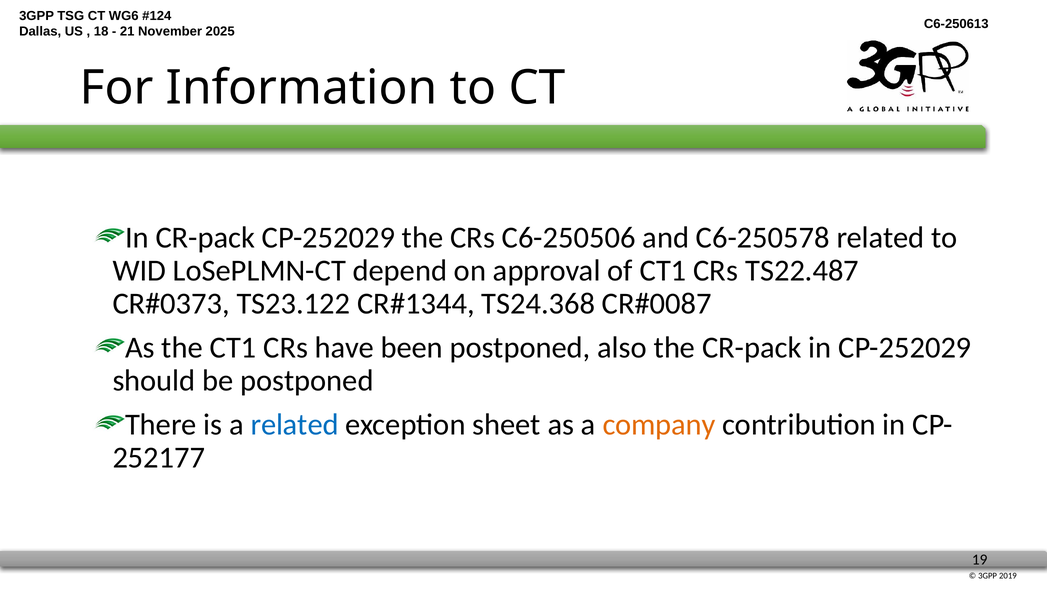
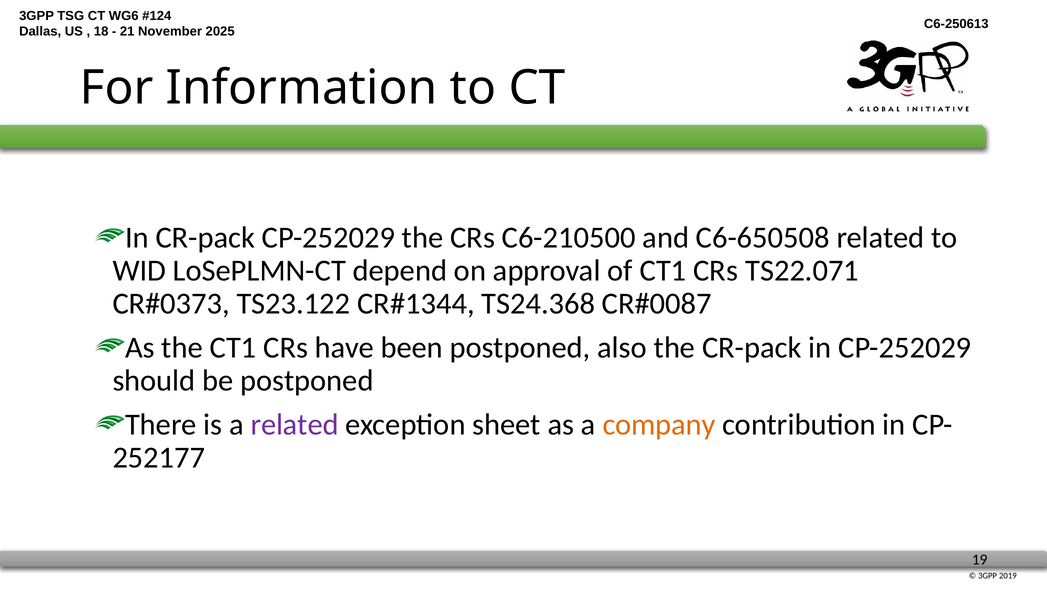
C6-250506: C6-250506 -> C6-210500
C6-250578: C6-250578 -> C6-650508
TS22.487: TS22.487 -> TS22.071
related at (295, 424) colour: blue -> purple
